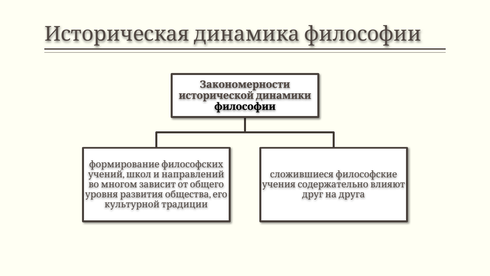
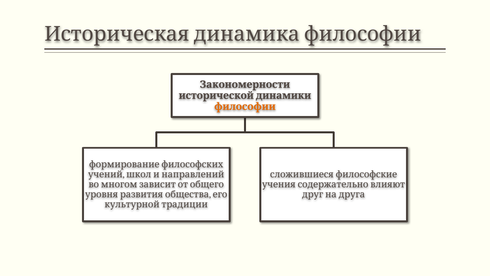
философии colour: black -> orange
